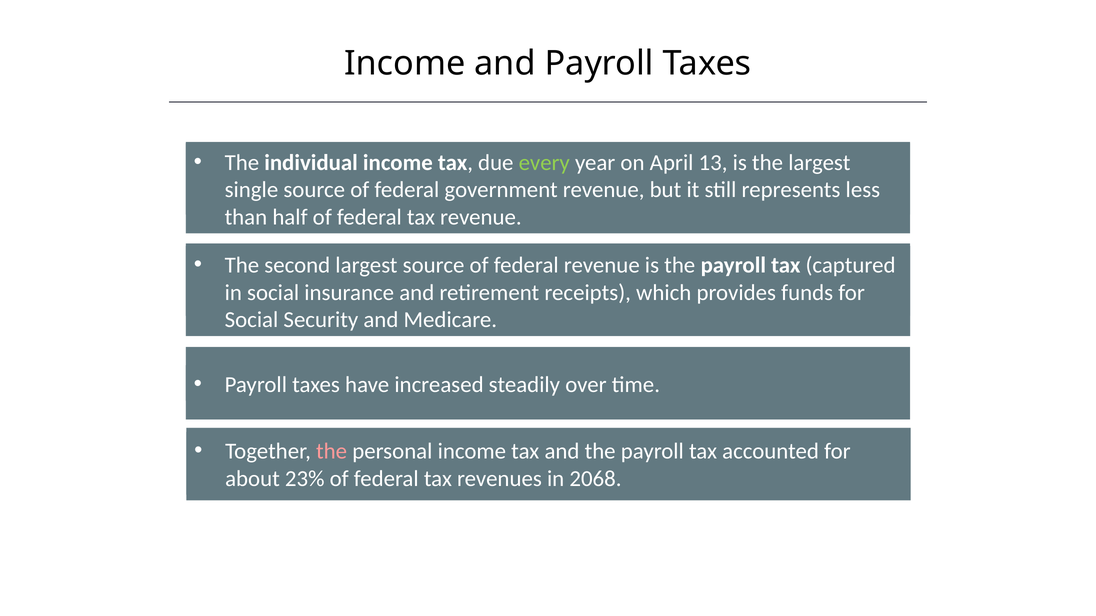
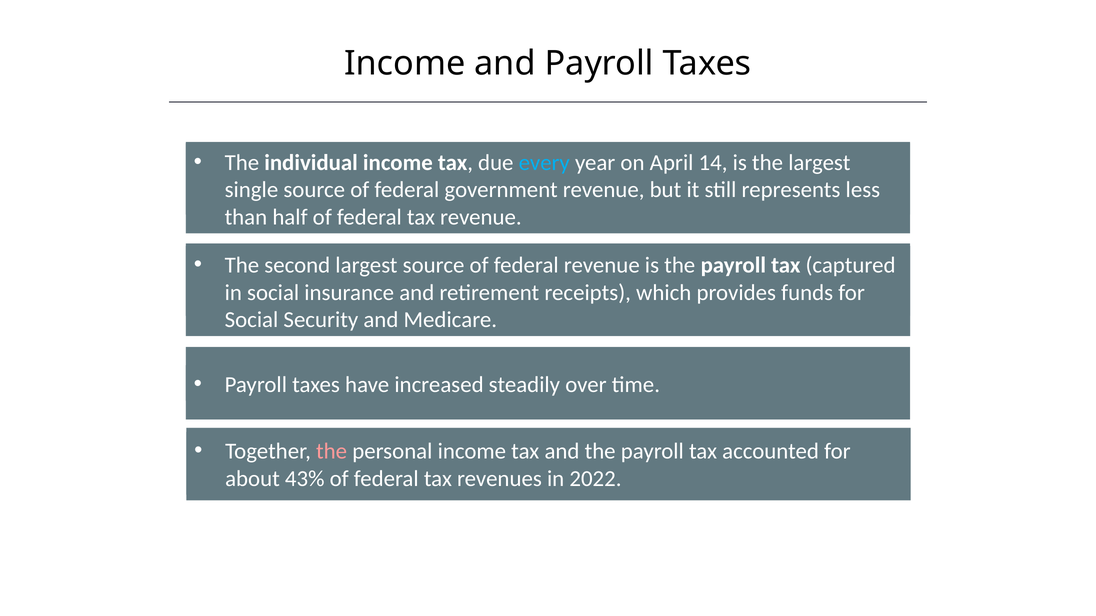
every colour: light green -> light blue
13: 13 -> 14
23%: 23% -> 43%
2068: 2068 -> 2022
